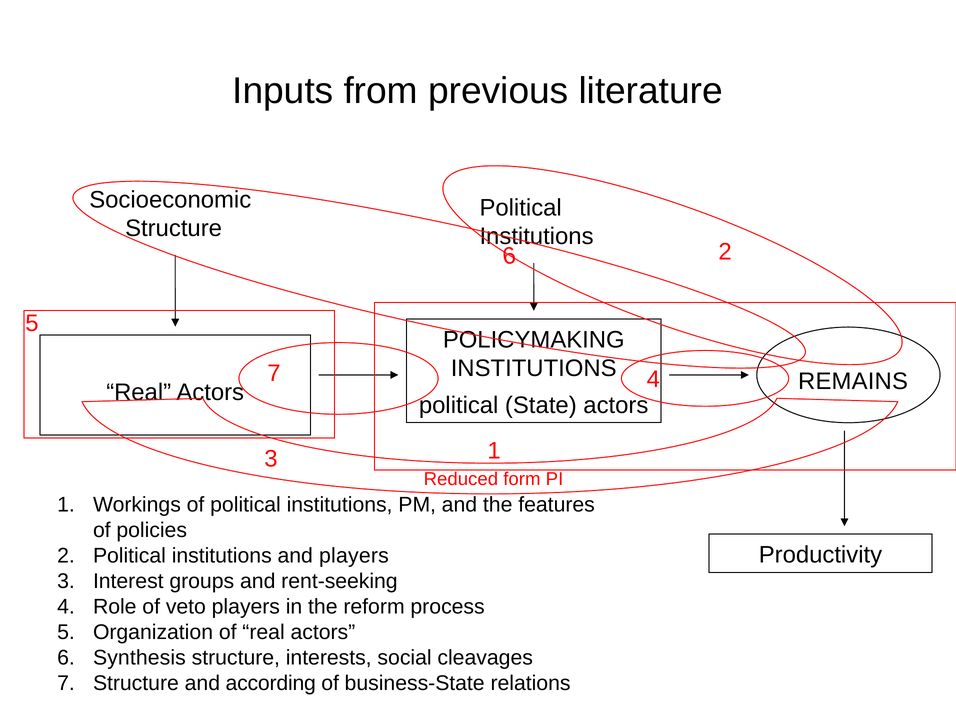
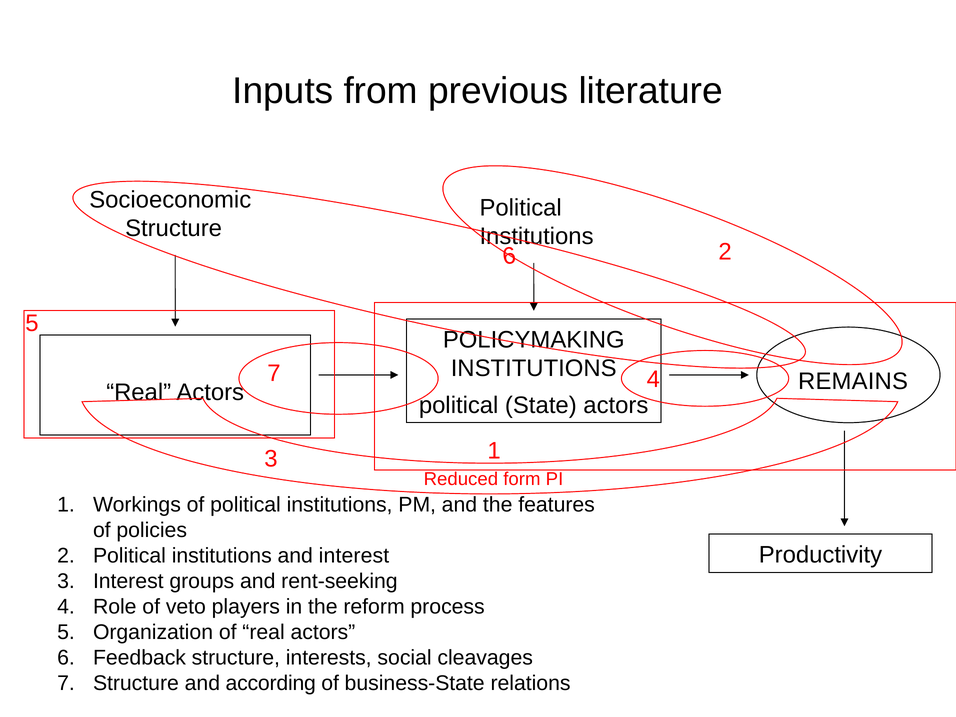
and players: players -> interest
Synthesis: Synthesis -> Feedback
